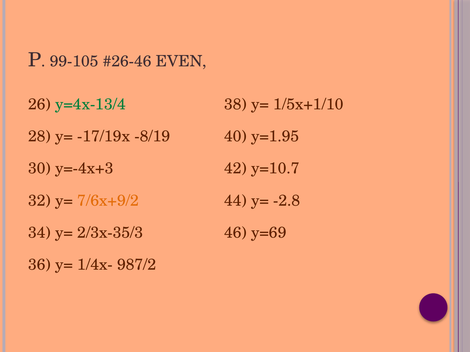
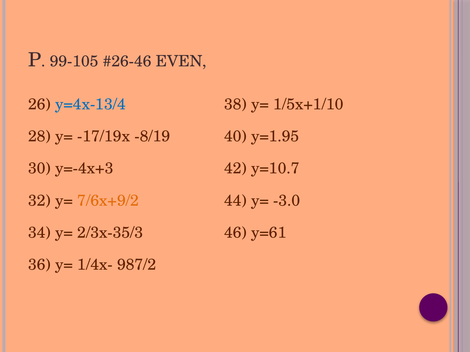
y=4x-13/4 colour: green -> blue
-2.8: -2.8 -> -3.0
y=69: y=69 -> y=61
